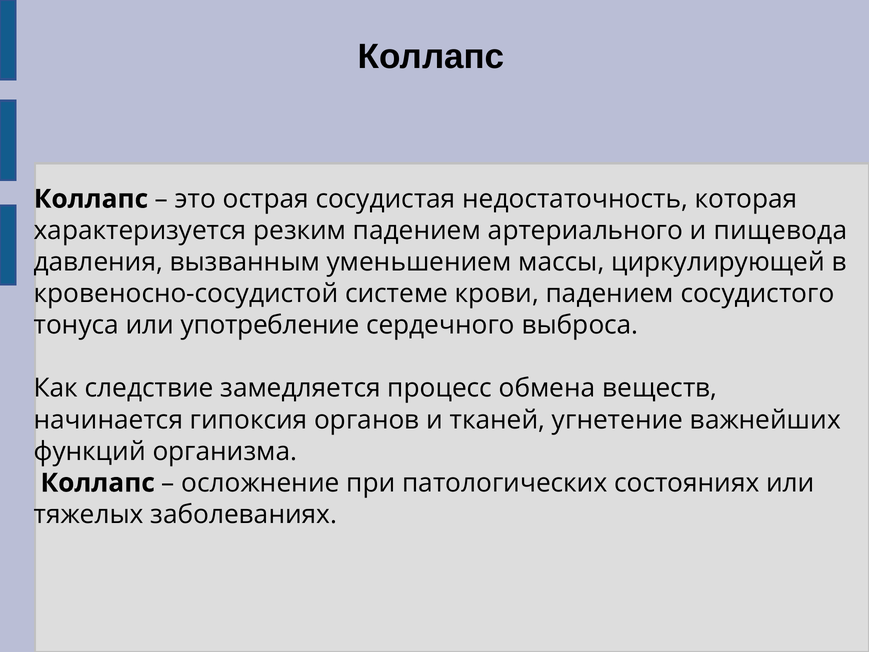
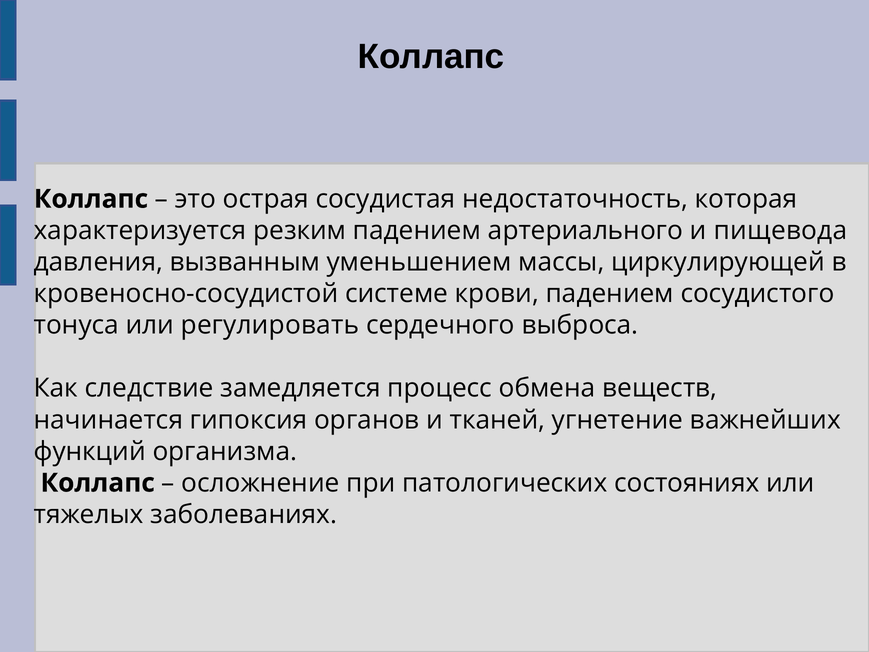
употребление: употребление -> регулировать
